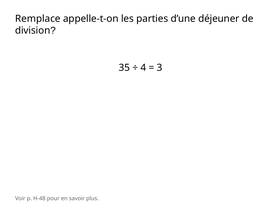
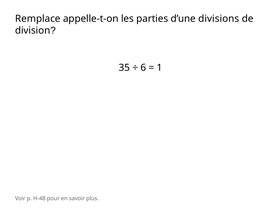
déjeuner: déjeuner -> divisions
4: 4 -> 6
3: 3 -> 1
